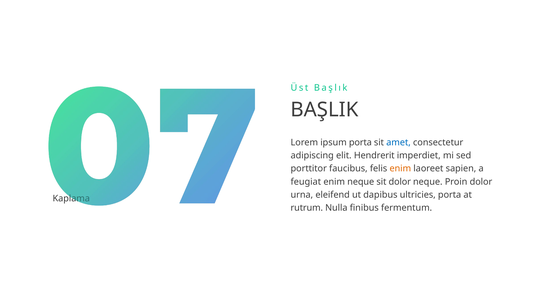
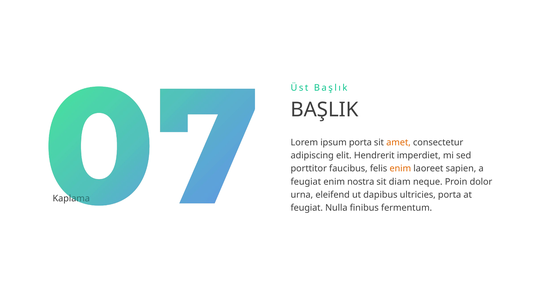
amet colour: blue -> orange
enim neque: neque -> nostra
sit dolor: dolor -> diam
rutrum at (307, 208): rutrum -> feugiat
